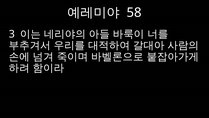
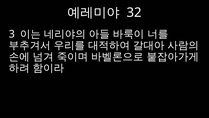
58: 58 -> 32
